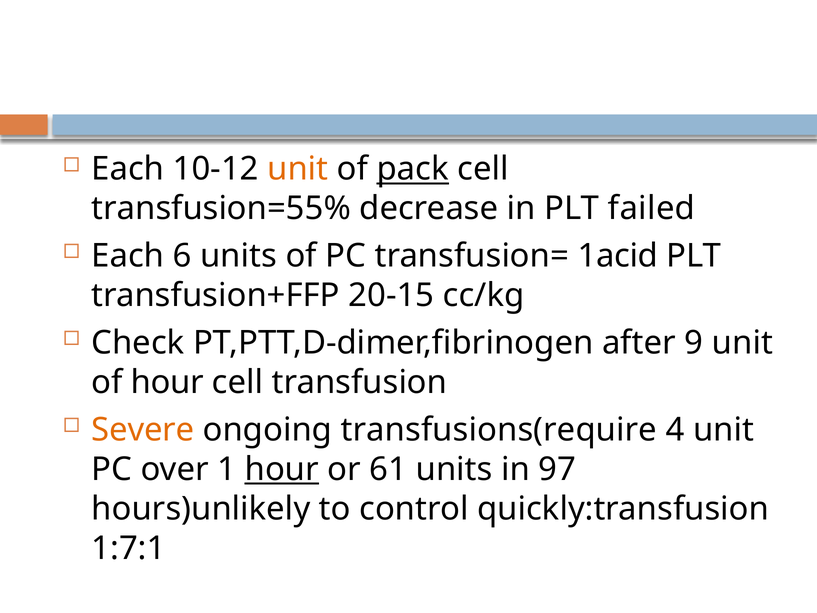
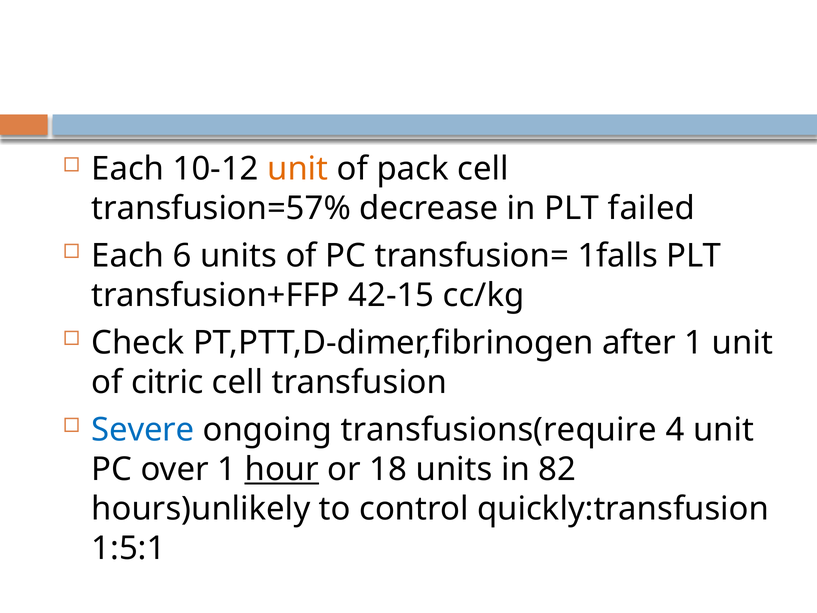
pack underline: present -> none
transfusion=55%: transfusion=55% -> transfusion=57%
1acid: 1acid -> 1falls
20-15: 20-15 -> 42-15
after 9: 9 -> 1
of hour: hour -> citric
Severe colour: orange -> blue
61: 61 -> 18
97: 97 -> 82
1:7:1: 1:7:1 -> 1:5:1
